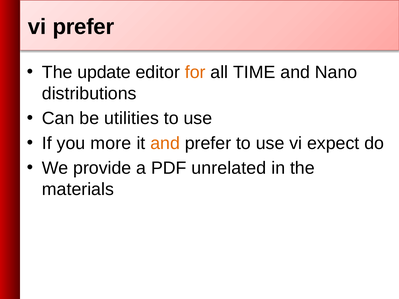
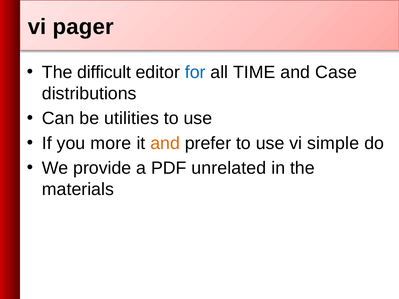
vi prefer: prefer -> pager
update: update -> difficult
for colour: orange -> blue
Nano: Nano -> Case
expect: expect -> simple
